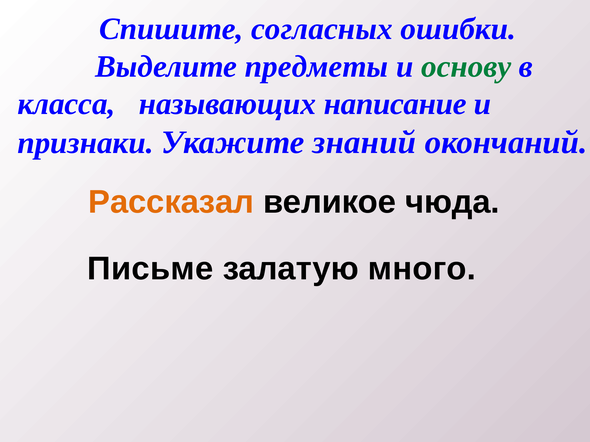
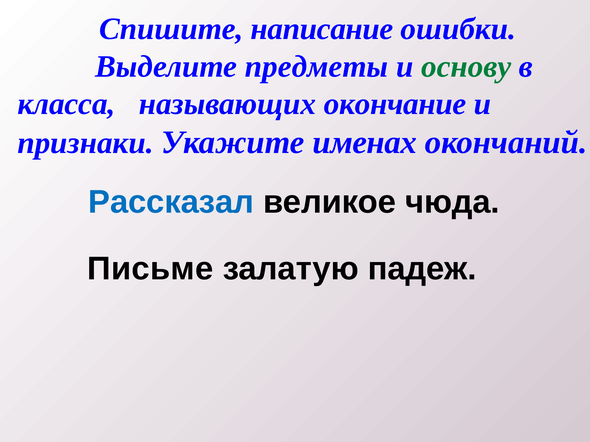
согласных: согласных -> написание
написание: написание -> окончание
знаний: знаний -> именах
Рассказал colour: orange -> blue
много: много -> падеж
